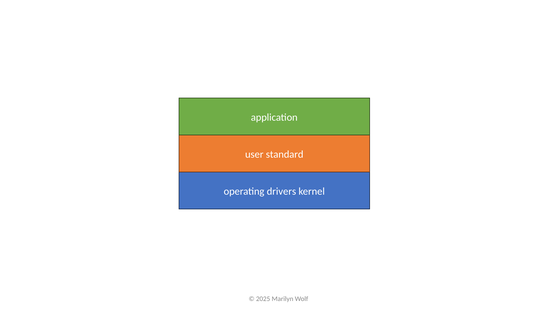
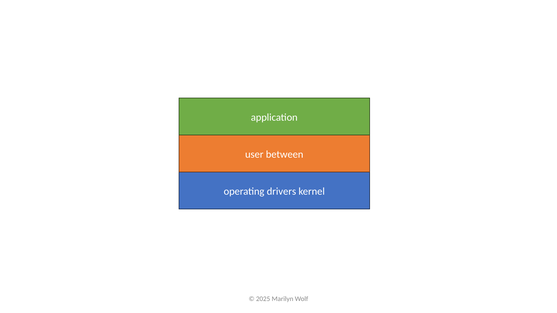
standard: standard -> between
